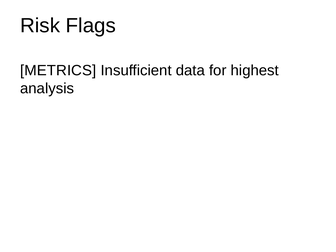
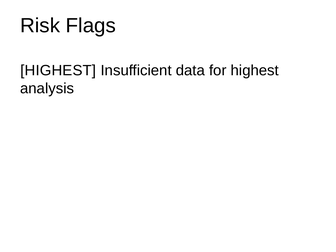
METRICS at (58, 70): METRICS -> HIGHEST
